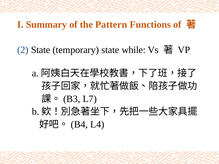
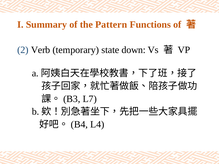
2 State: State -> Verb
while: while -> down
